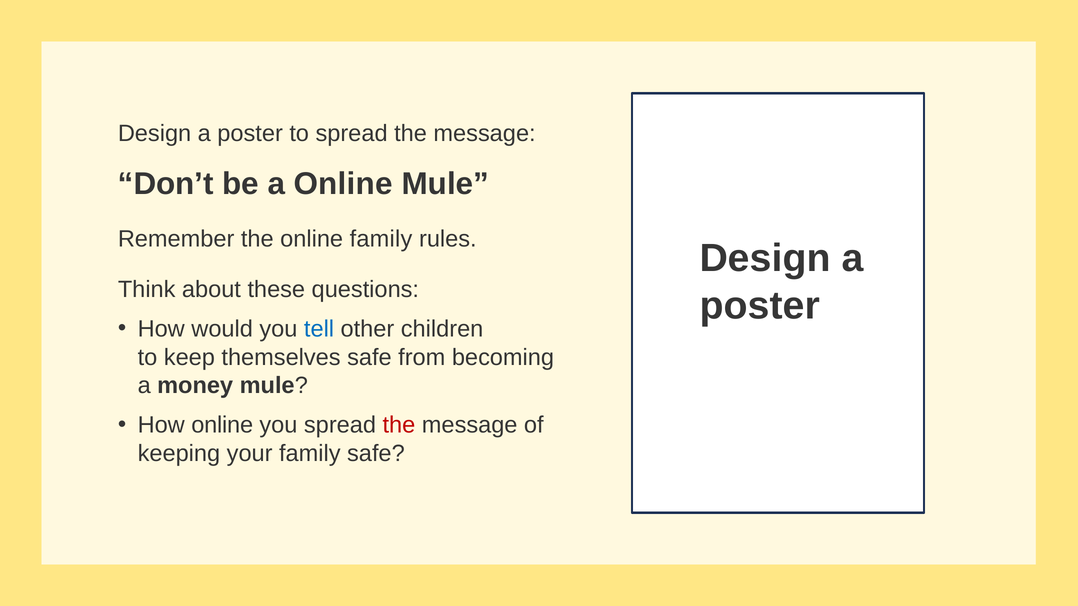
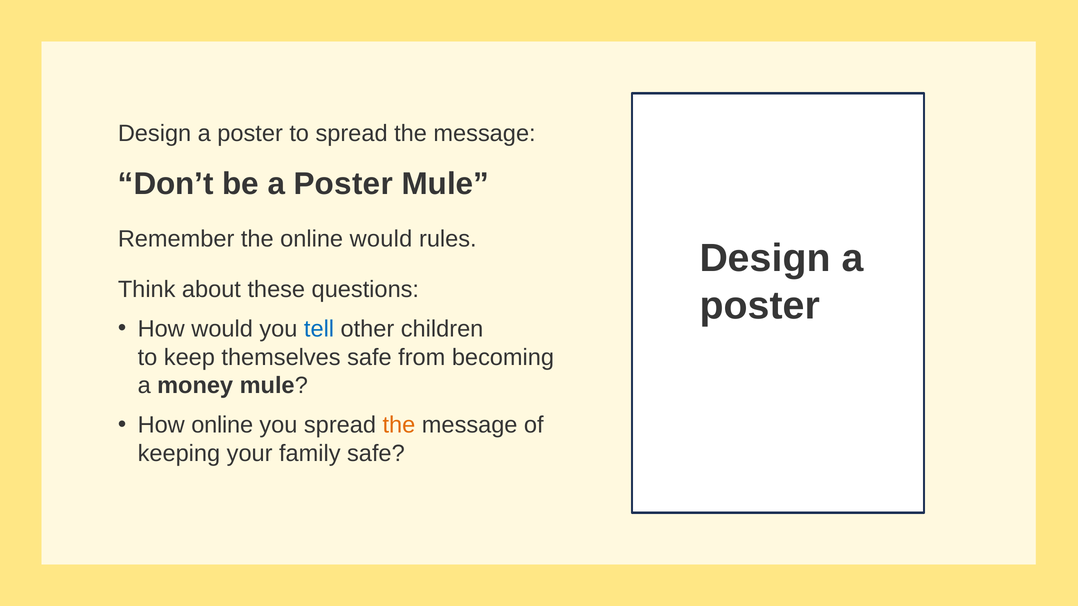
be a Online: Online -> Poster
online family: family -> would
the at (399, 425) colour: red -> orange
